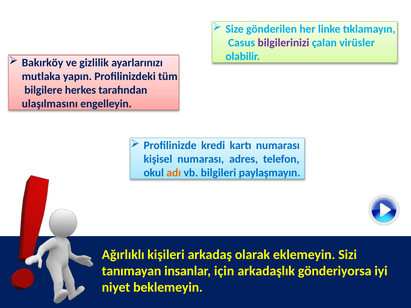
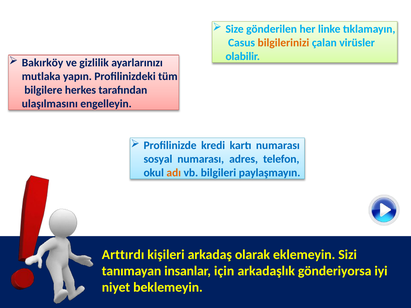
bilgilerinizi colour: purple -> orange
kişisel: kişisel -> sosyal
Ağırlıklı: Ağırlıklı -> Arttırdı
